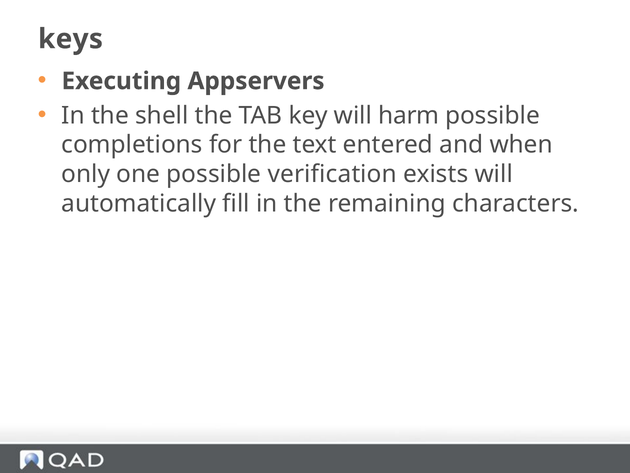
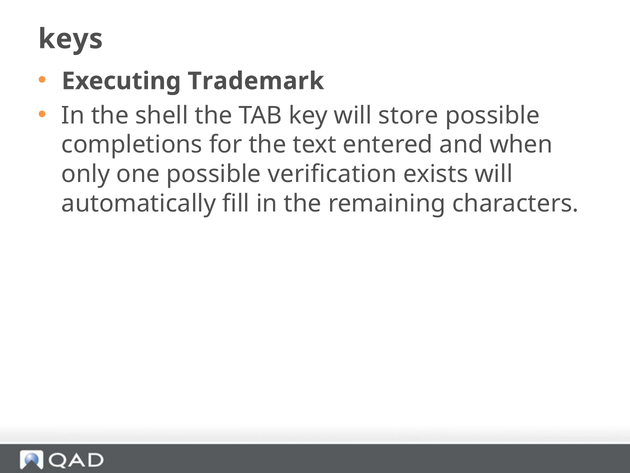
Appservers: Appservers -> Trademark
harm: harm -> store
